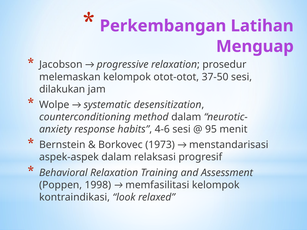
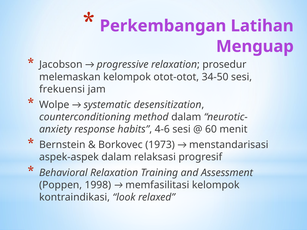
37-50: 37-50 -> 34-50
dilakukan: dilakukan -> frekuensi
95: 95 -> 60
